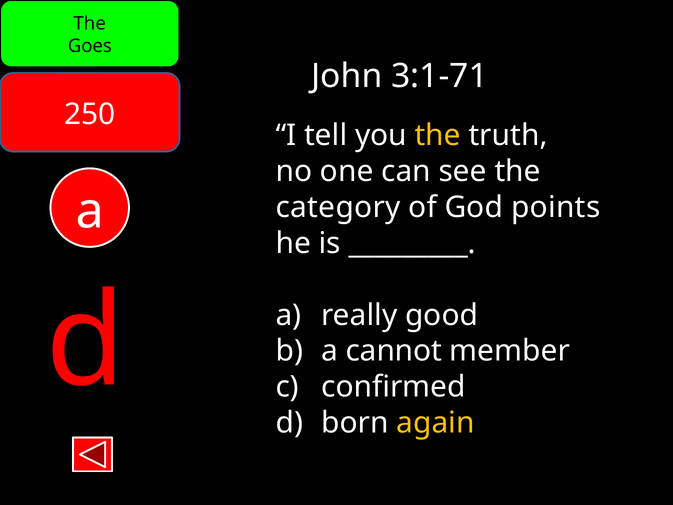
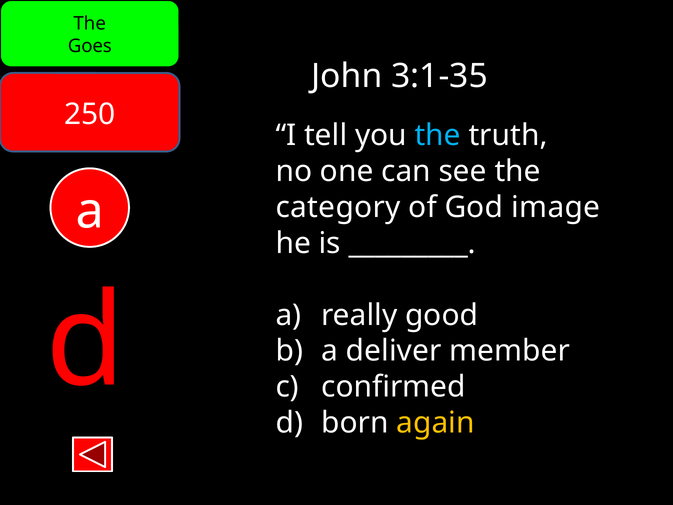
3:1-71: 3:1-71 -> 3:1-35
the at (438, 136) colour: yellow -> light blue
points: points -> image
cannot: cannot -> deliver
